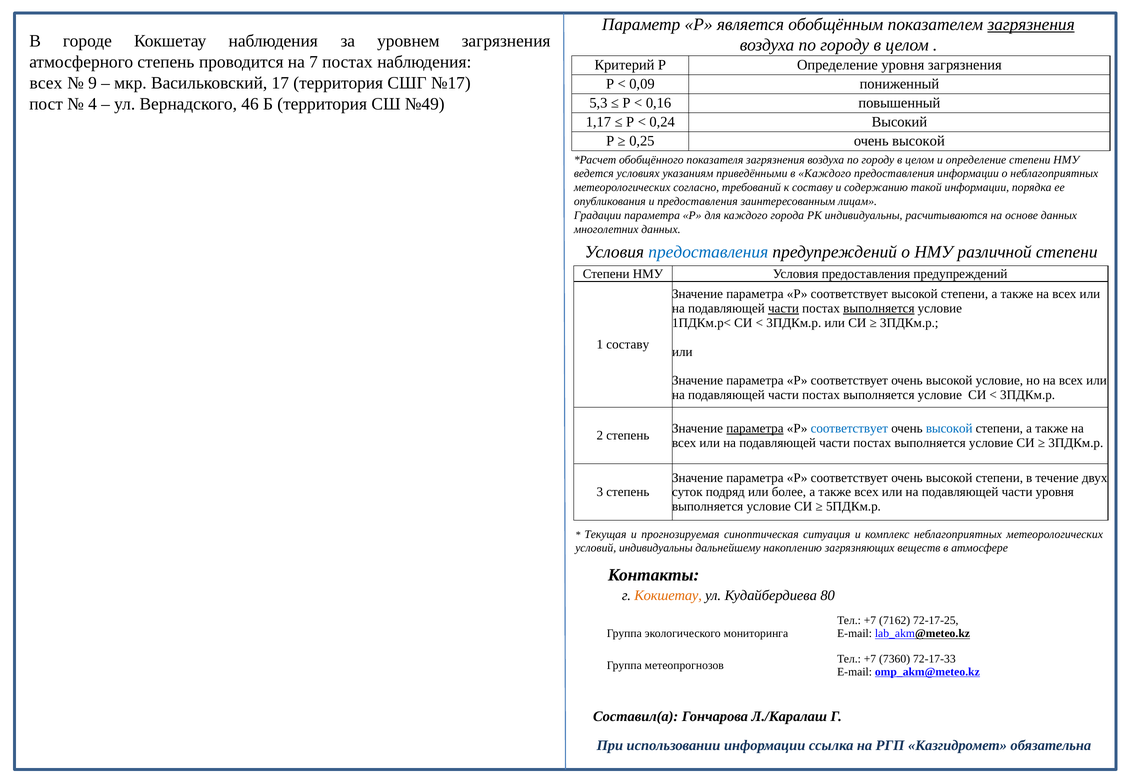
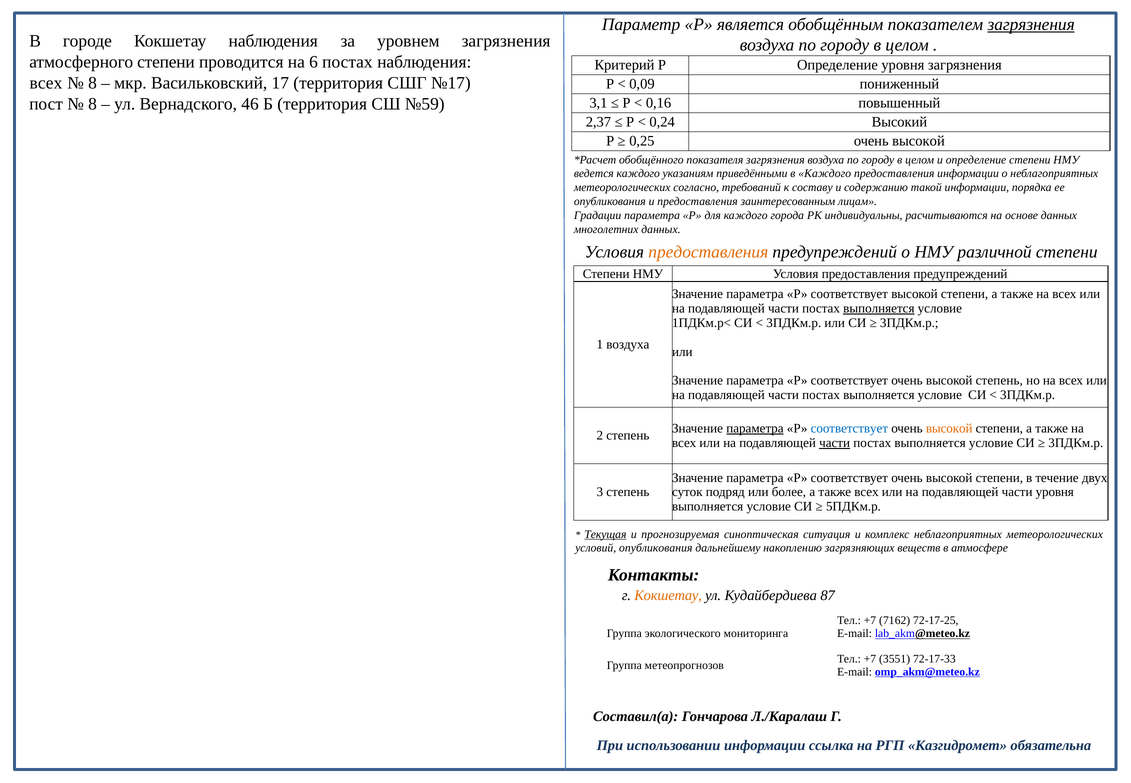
атмосферного степень: степень -> степени
7: 7 -> 6
9 at (92, 83): 9 -> 8
4 at (92, 104): 4 -> 8
№49: №49 -> №59
5,3: 5,3 -> 3,1
1,17: 1,17 -> 2,37
ведется условиях: условиях -> каждого
предоставления at (708, 252) colour: blue -> orange
части at (783, 308) underline: present -> none
1 составу: составу -> воздуха
высокой условие: условие -> степень
высокой at (949, 428) colour: blue -> orange
части at (835, 443) underline: none -> present
Текущая underline: none -> present
условий индивидуальны: индивидуальны -> опубликования
80: 80 -> 87
7360: 7360 -> 3551
